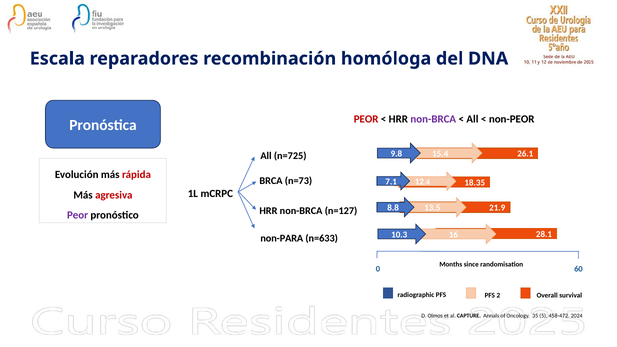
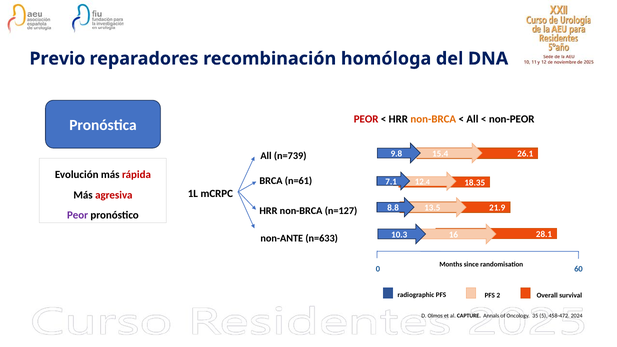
Escala: Escala -> Previo
non-BRCA at (433, 119) colour: purple -> orange
n=725: n=725 -> n=739
n=73: n=73 -> n=61
non-PARA: non-PARA -> non-ANTE
